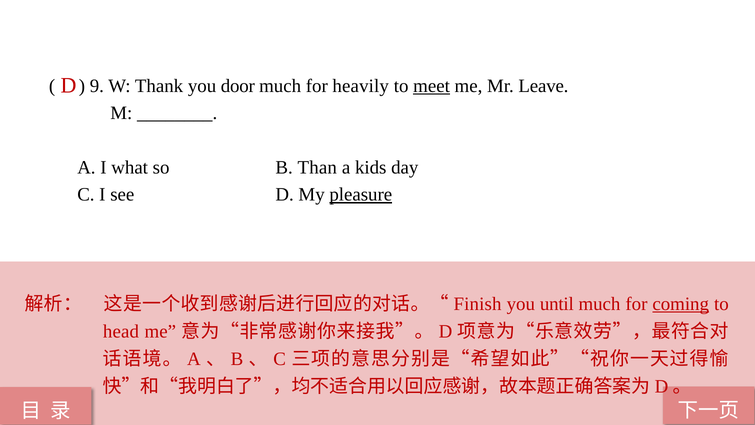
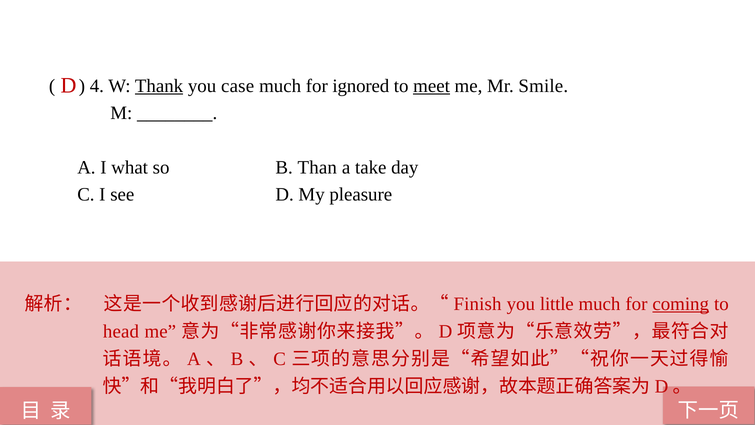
9: 9 -> 4
Thank underline: none -> present
door: door -> case
heavily: heavily -> ignored
Leave: Leave -> Smile
kids: kids -> take
pleasure underline: present -> none
until: until -> little
